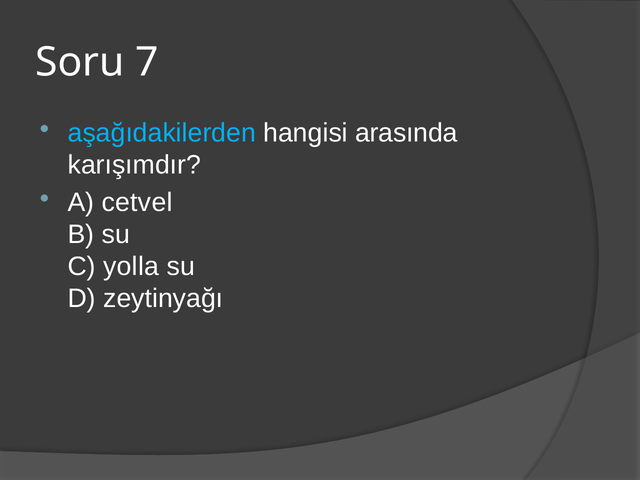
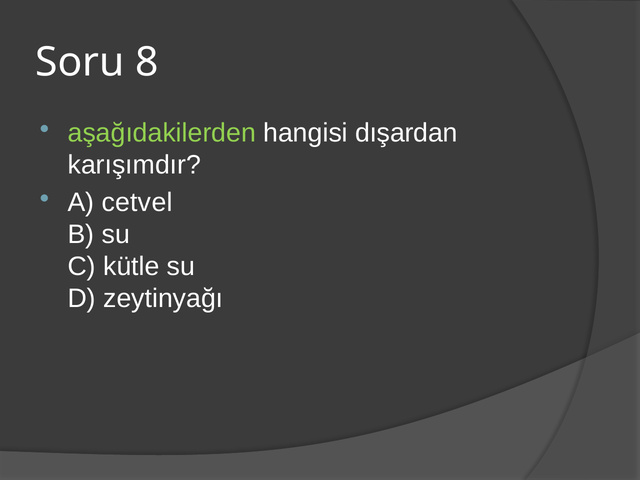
7: 7 -> 8
aşağıdakilerden colour: light blue -> light green
arasında: arasında -> dışardan
yolla: yolla -> kütle
